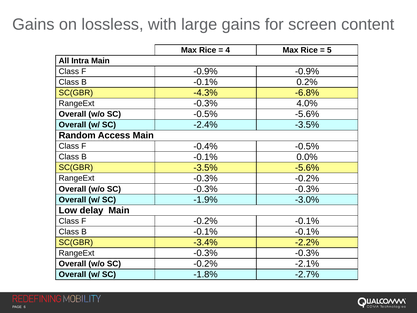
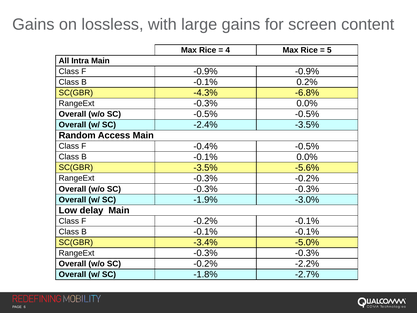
-0.3% 4.0%: 4.0% -> 0.0%
-0.5% -5.6%: -5.6% -> -0.5%
-2.2%: -2.2% -> -5.0%
-2.1%: -2.1% -> -2.2%
